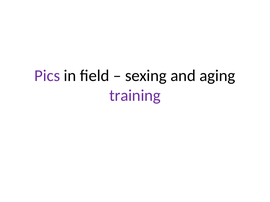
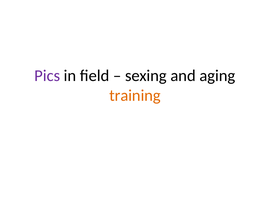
training colour: purple -> orange
